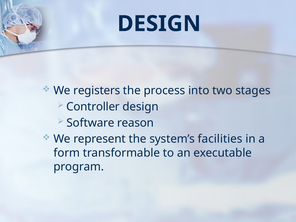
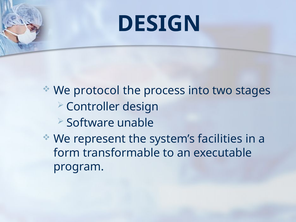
registers: registers -> protocol
reason: reason -> unable
